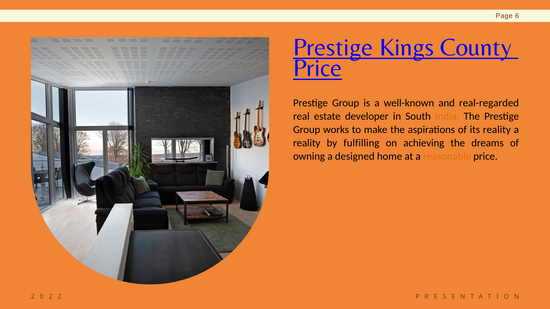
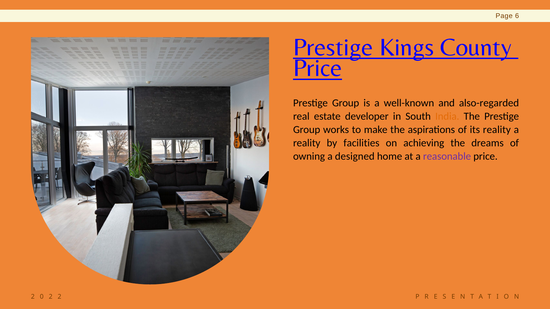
real-regarded: real-regarded -> also-regarded
fulfilling: fulfilling -> facilities
reasonable colour: orange -> purple
